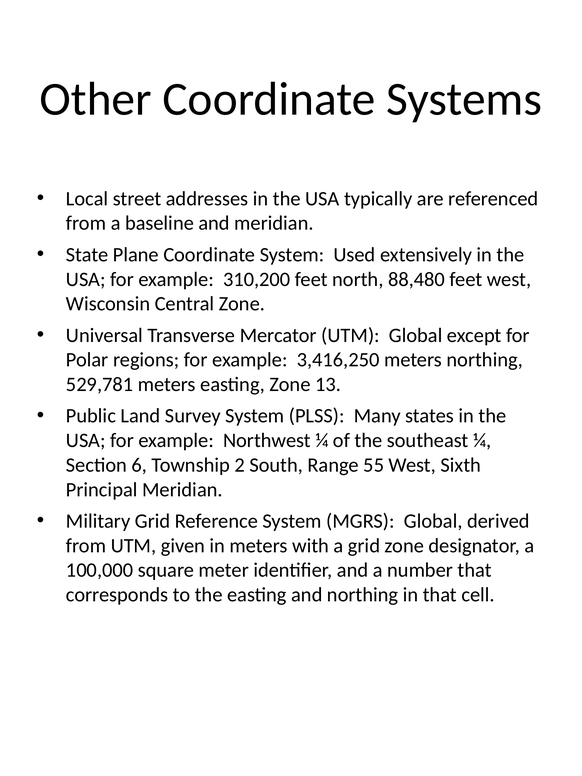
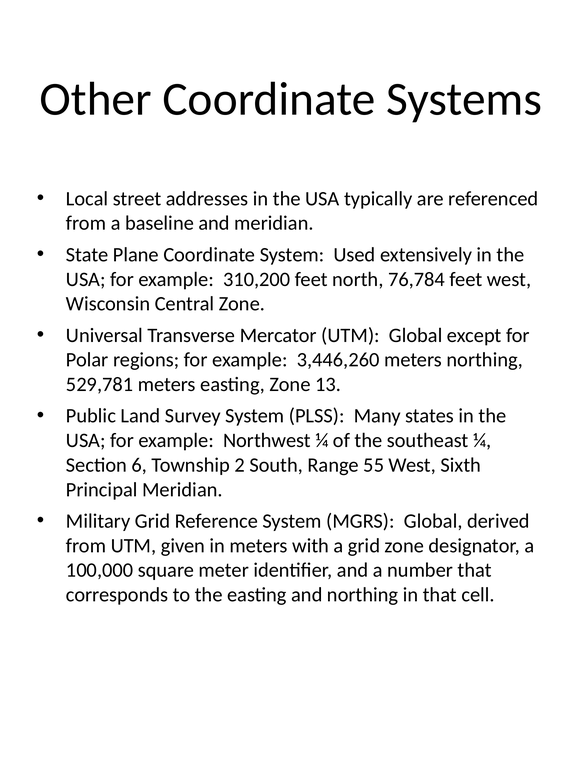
88,480: 88,480 -> 76,784
3,416,250: 3,416,250 -> 3,446,260
